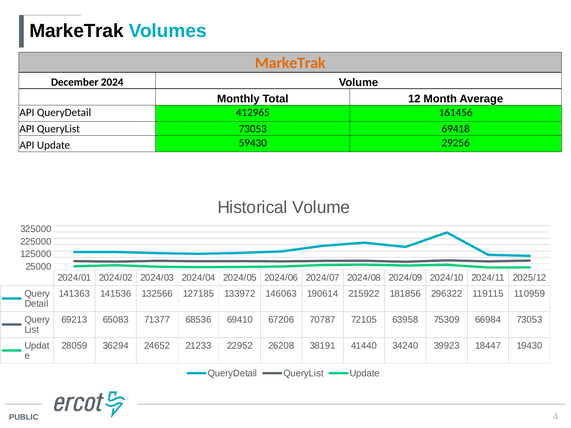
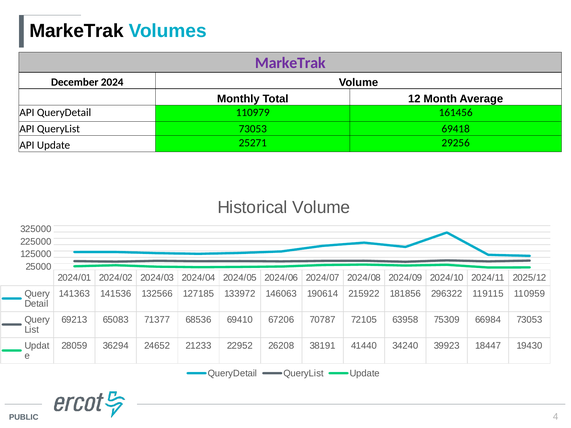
MarkeTrak at (290, 63) colour: orange -> purple
412965: 412965 -> 110979
59430: 59430 -> 25271
